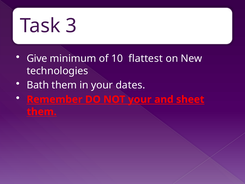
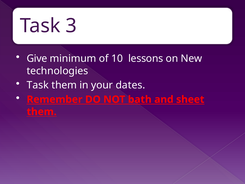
flattest: flattest -> lessons
Bath at (38, 85): Bath -> Task
NOT your: your -> bath
